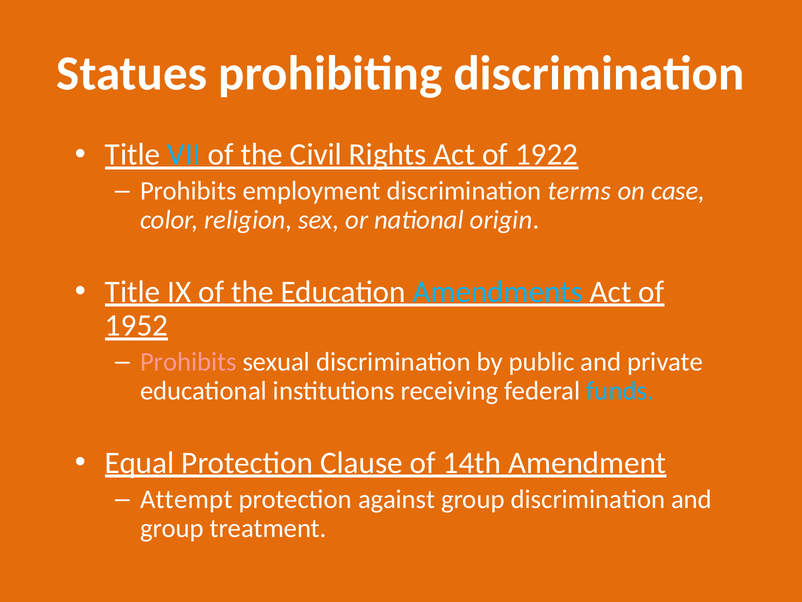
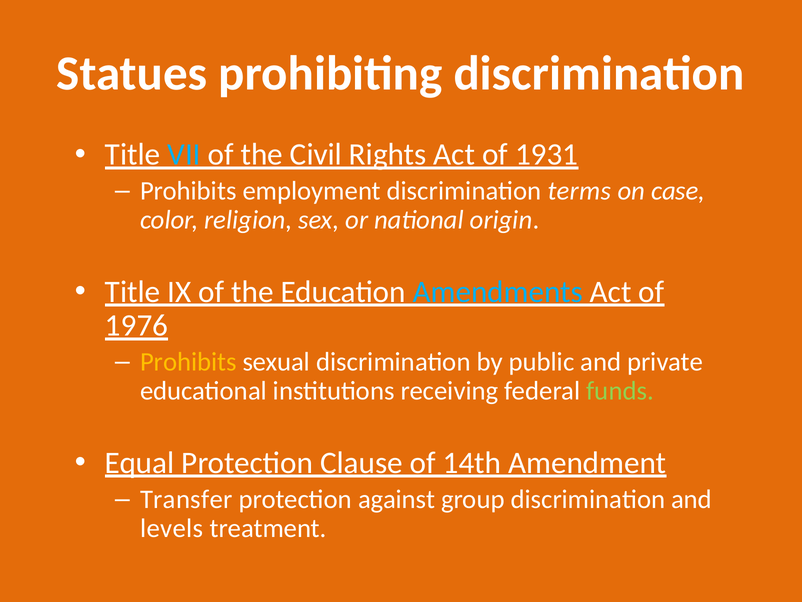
1922: 1922 -> 1931
1952: 1952 -> 1976
Prohibits at (188, 362) colour: pink -> yellow
funds colour: light blue -> light green
Attempt: Attempt -> Transfer
group at (172, 528): group -> levels
